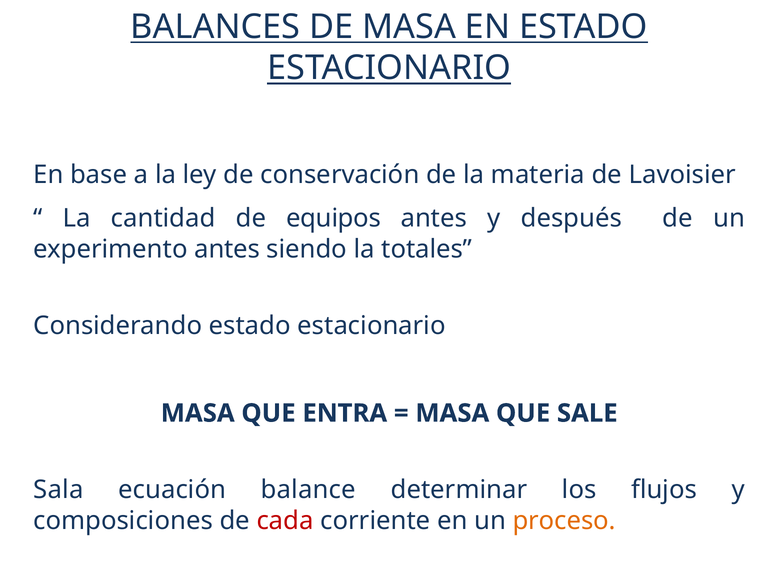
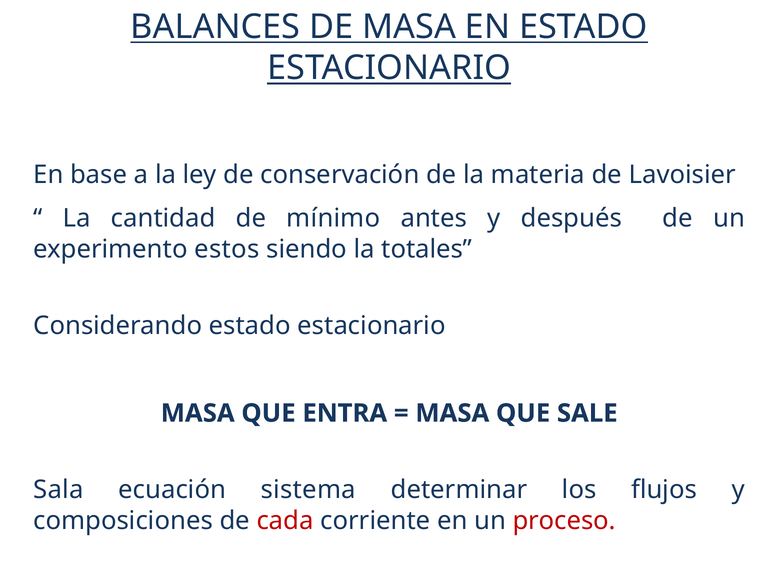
equipos: equipos -> mínimo
experimento antes: antes -> estos
balance: balance -> sistema
proceso colour: orange -> red
